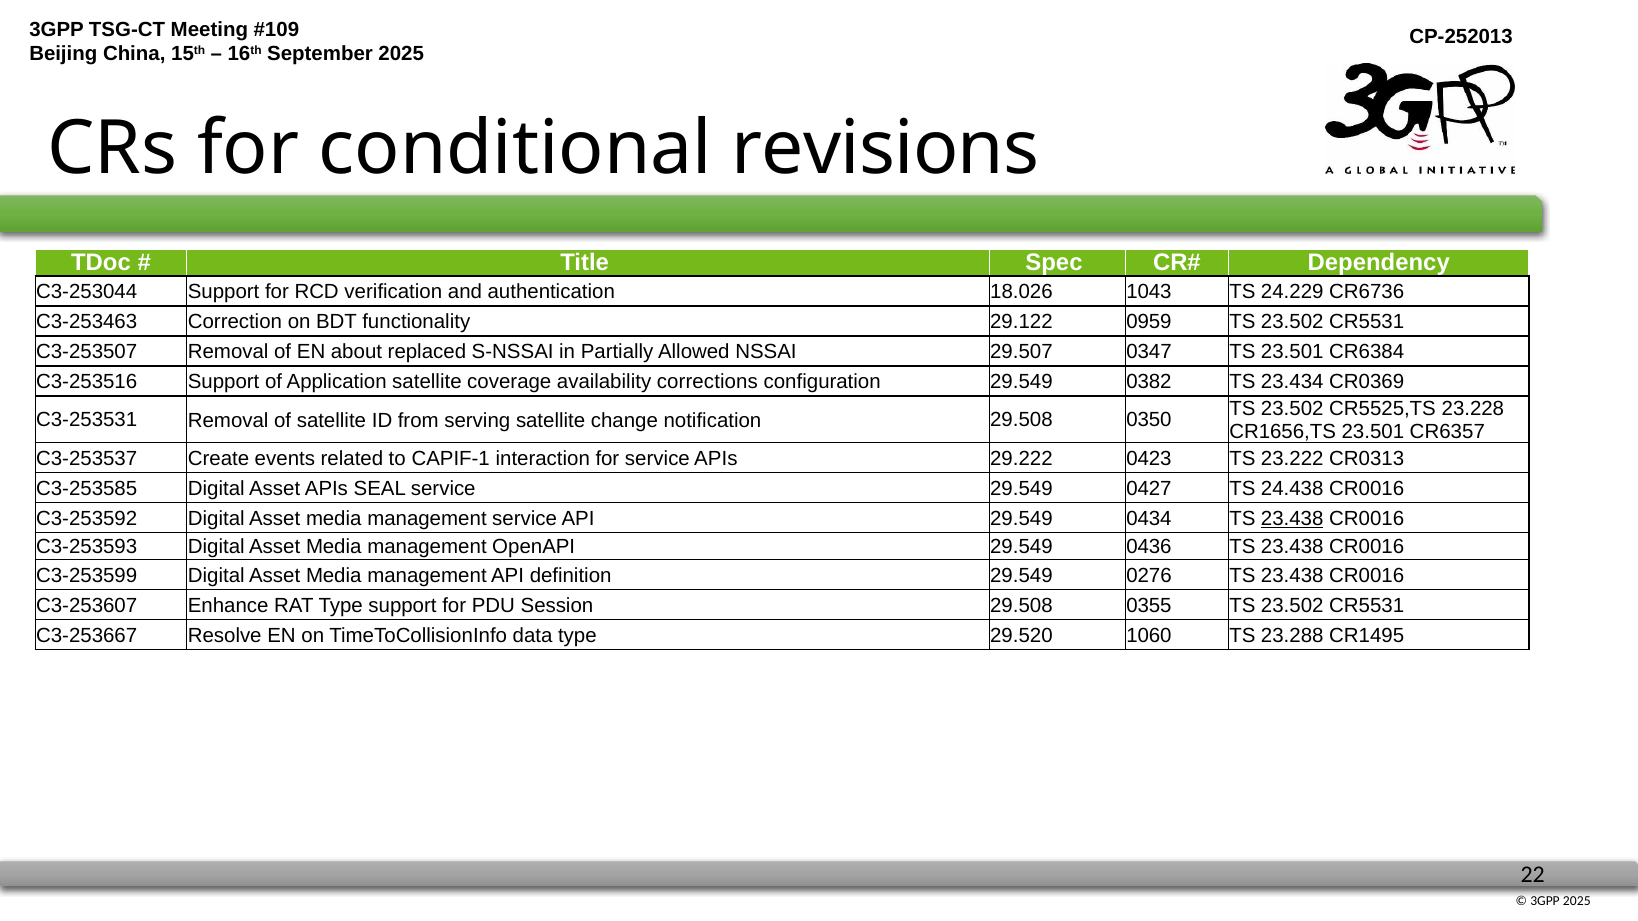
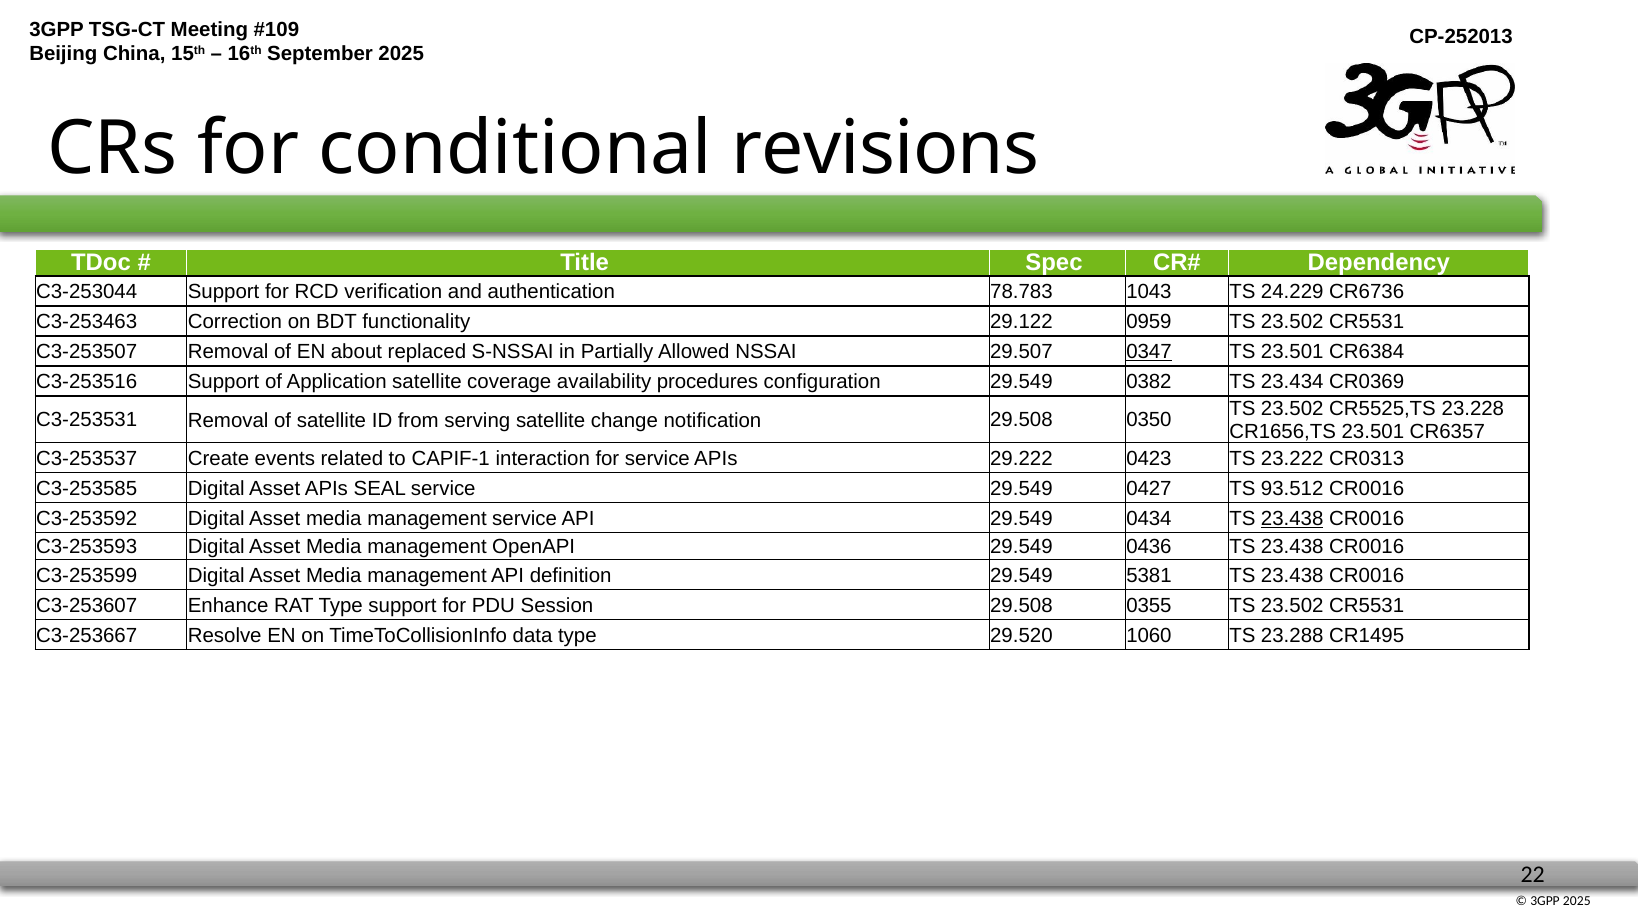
18.026: 18.026 -> 78.783
0347 underline: none -> present
corrections: corrections -> procedures
24.438: 24.438 -> 93.512
0276: 0276 -> 5381
